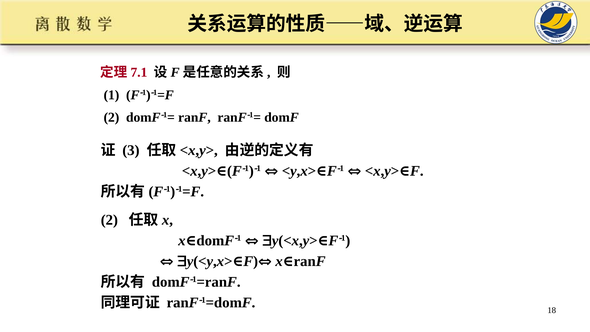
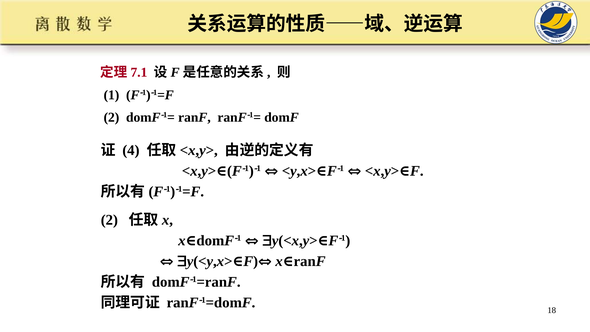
3: 3 -> 4
